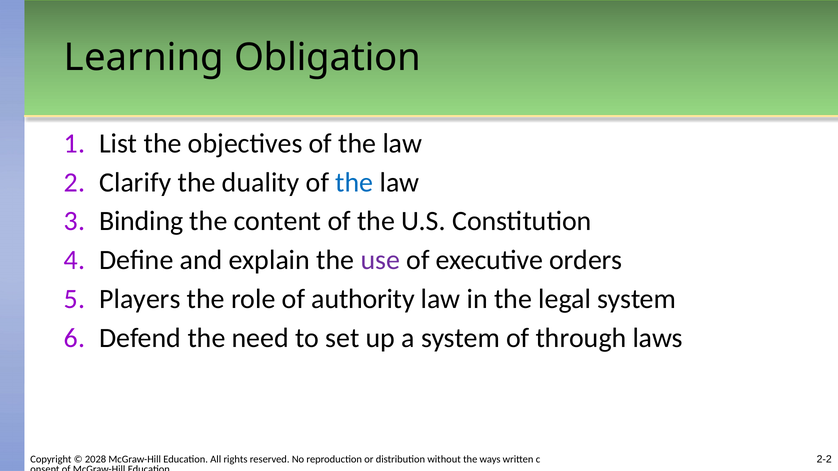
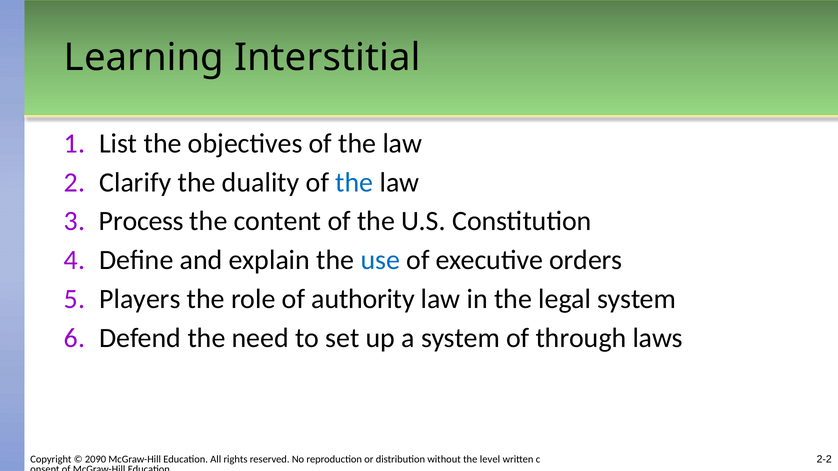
Obligation: Obligation -> Interstitial
Binding: Binding -> Process
use colour: purple -> blue
2028: 2028 -> 2090
ways: ways -> level
